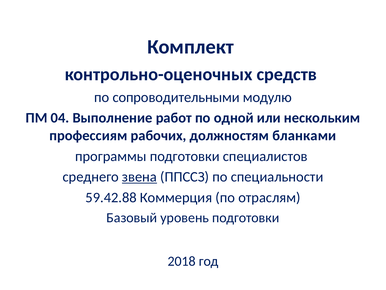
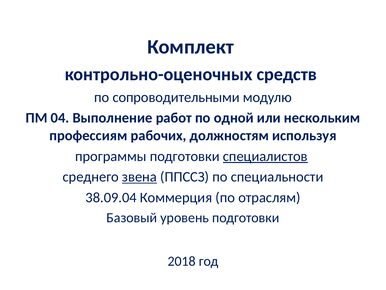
бланками: бланками -> используя
специалистов underline: none -> present
59.42.88: 59.42.88 -> 38.09.04
